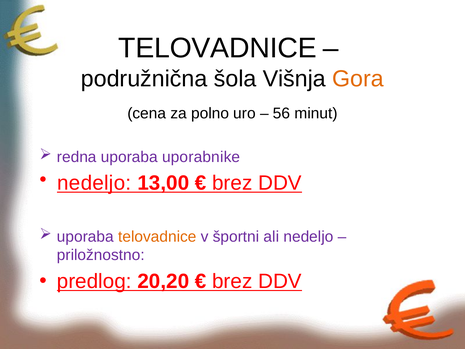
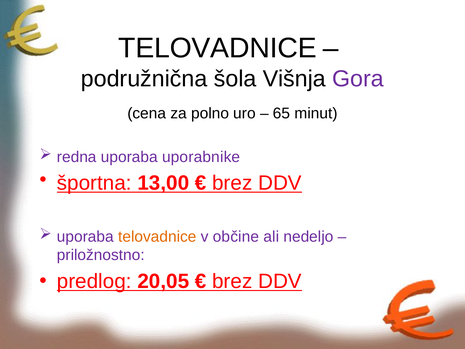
Gora colour: orange -> purple
56: 56 -> 65
nedeljo at (94, 183): nedeljo -> športna
športni: športni -> občine
20,20: 20,20 -> 20,05
